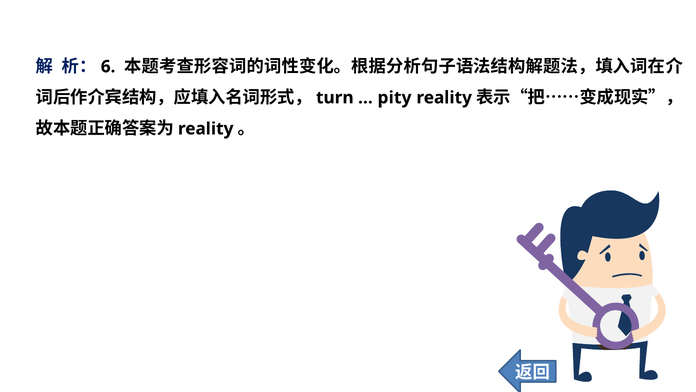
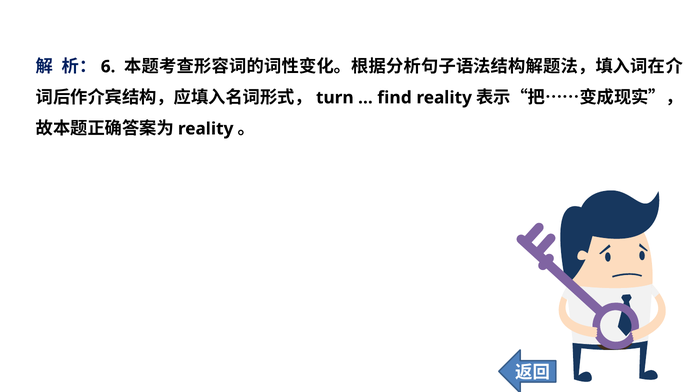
pity: pity -> find
